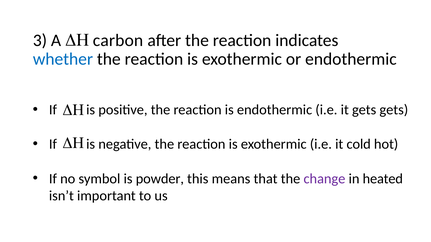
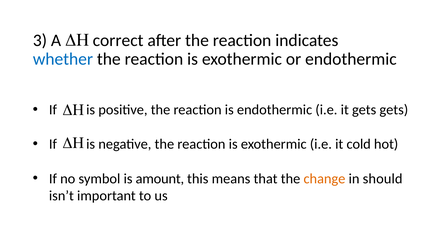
carbon: carbon -> correct
powder: powder -> amount
change colour: purple -> orange
heated: heated -> should
